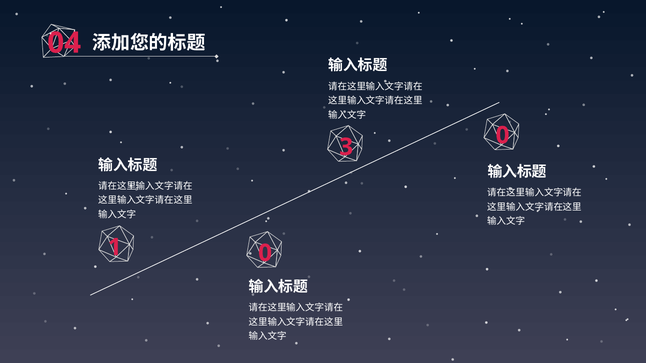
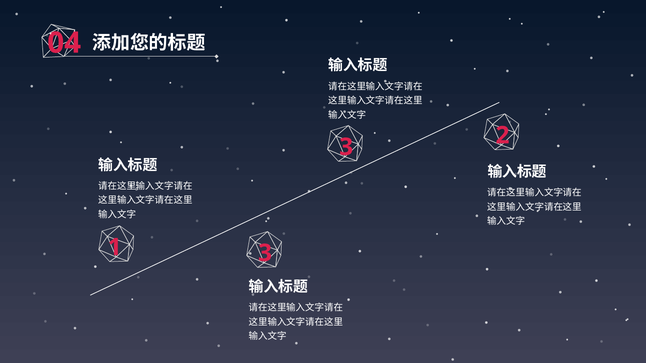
3 0: 0 -> 2
1 0: 0 -> 3
